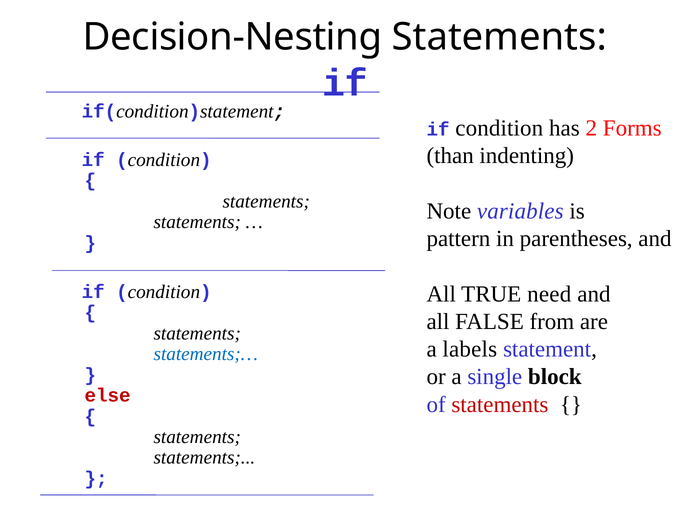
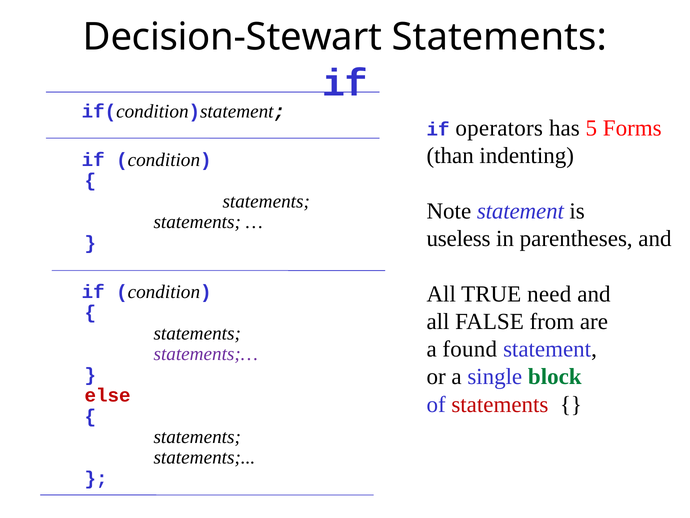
Decision-Nesting: Decision-Nesting -> Decision-Stewart
condition at (499, 128): condition -> operators
2: 2 -> 5
Note variables: variables -> statement
pattern: pattern -> useless
labels: labels -> found
statements;… colour: blue -> purple
block colour: black -> green
